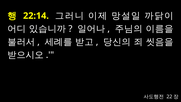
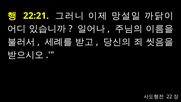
22:14: 22:14 -> 22:21
